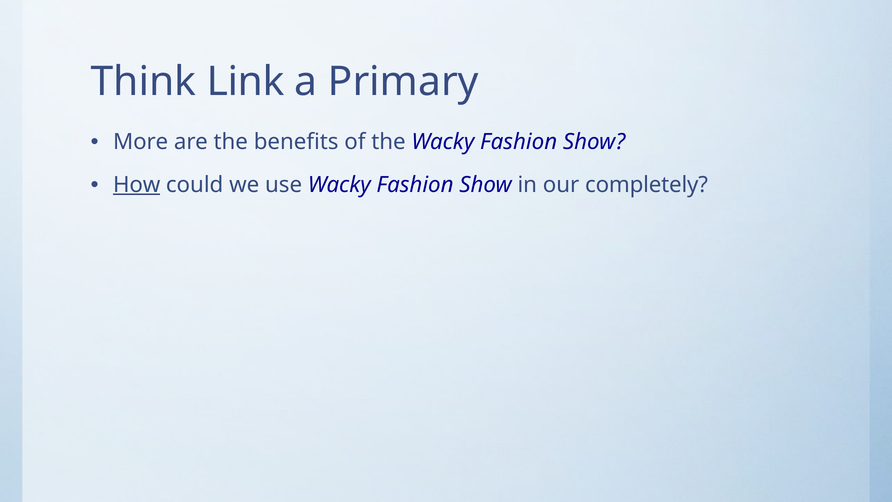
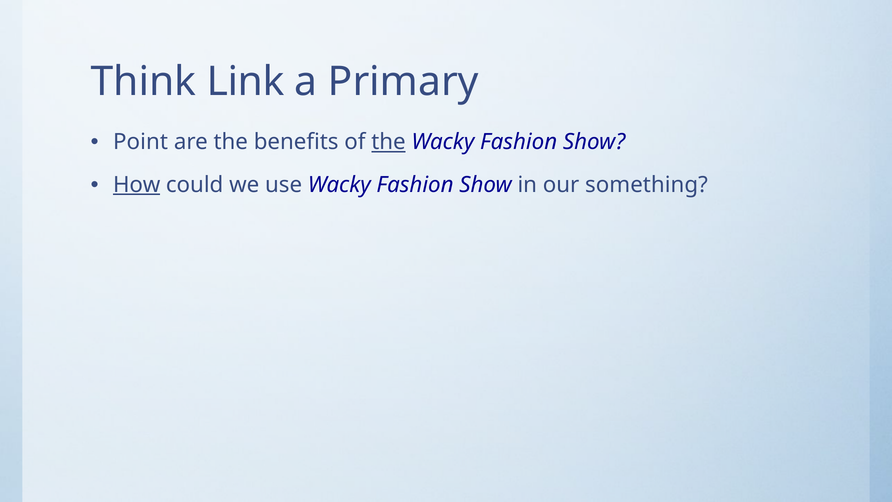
More: More -> Point
the at (388, 142) underline: none -> present
completely: completely -> something
